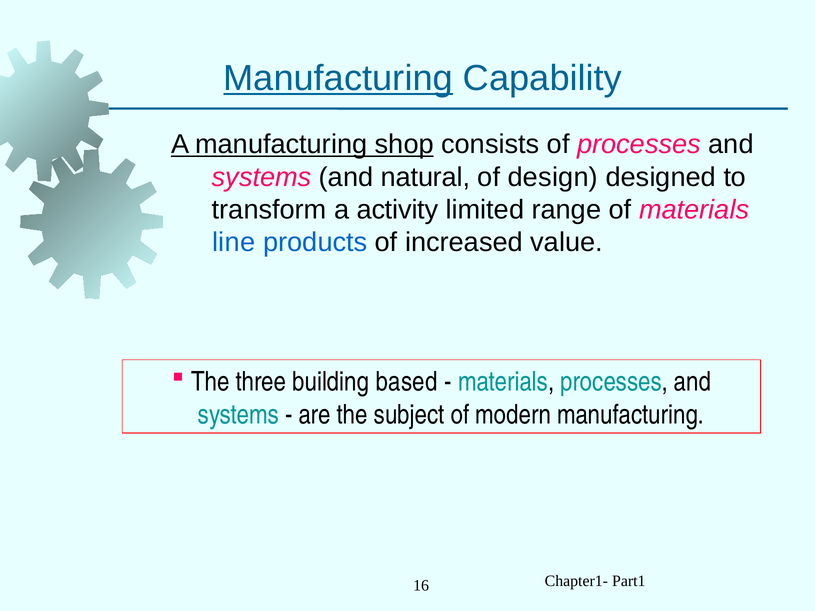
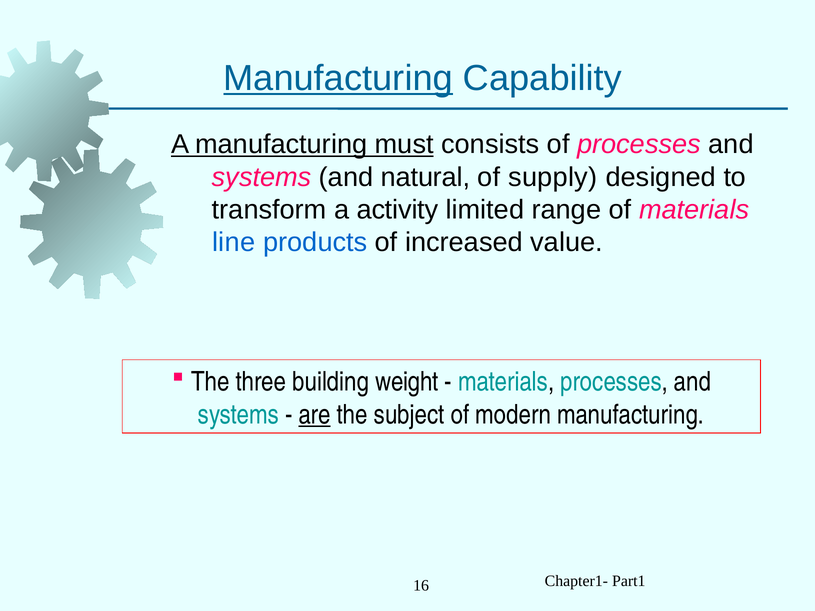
shop: shop -> must
design: design -> supply
based: based -> weight
are underline: none -> present
